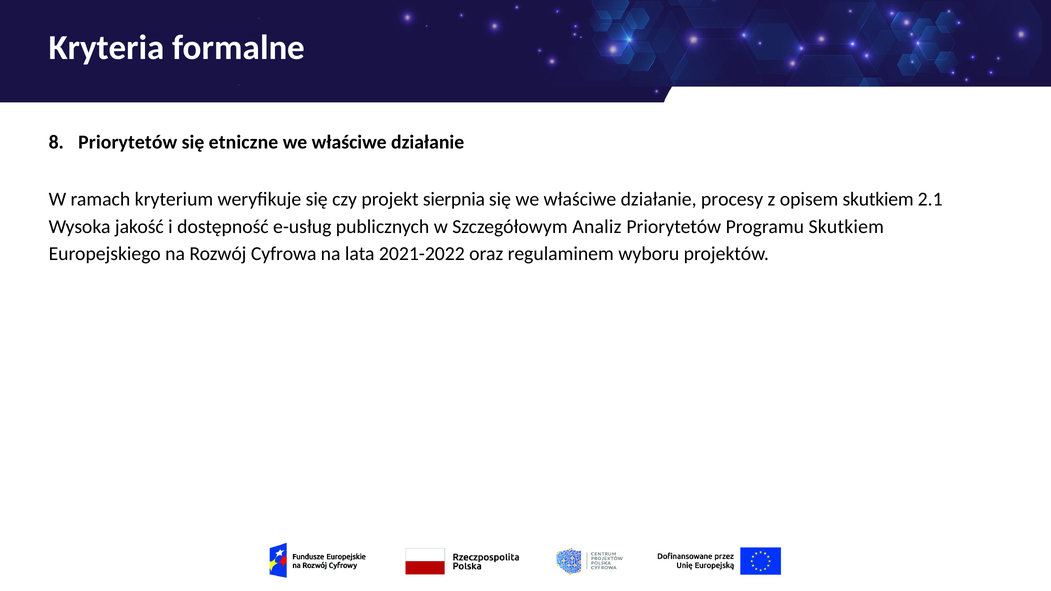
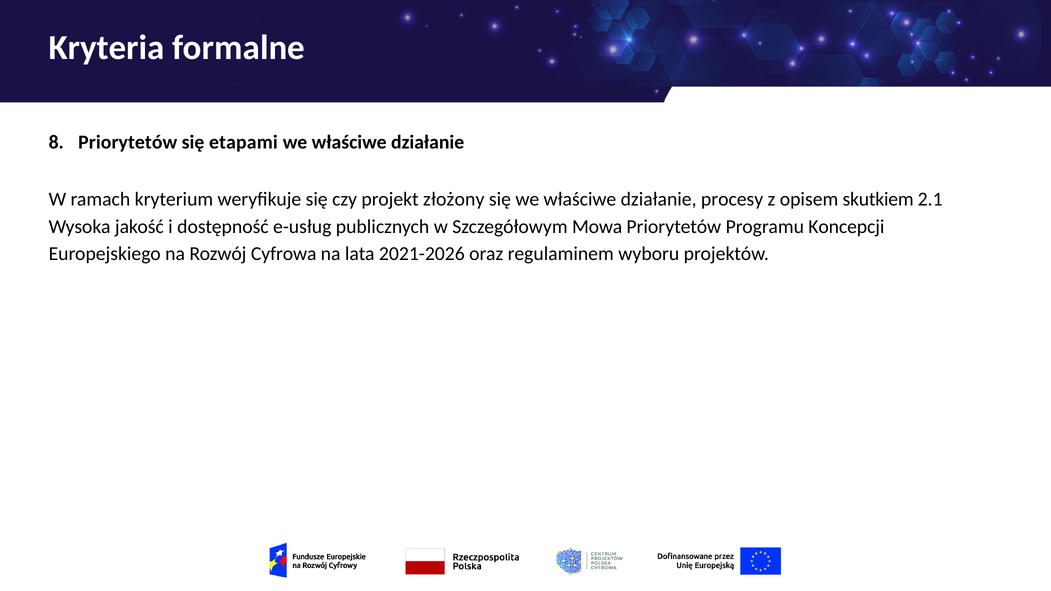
etniczne: etniczne -> etapami
sierpnia: sierpnia -> złożony
Analiz: Analiz -> Mowa
Programu Skutkiem: Skutkiem -> Koncepcji
2021-2022: 2021-2022 -> 2021-2026
